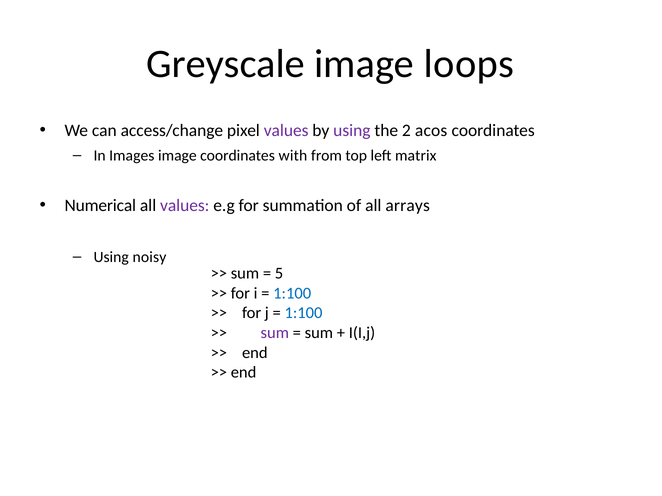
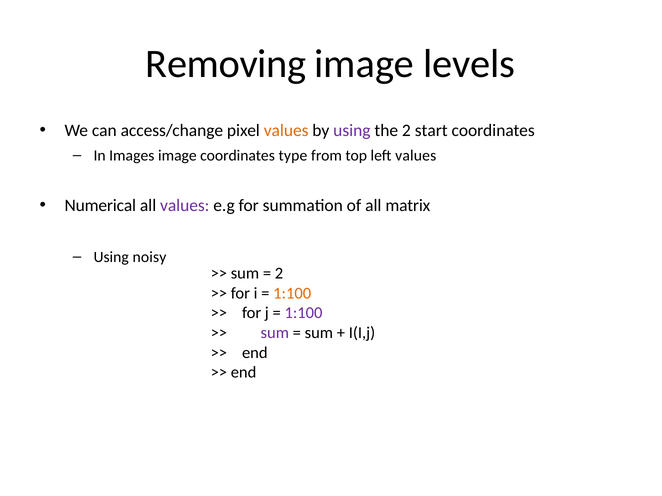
Greyscale: Greyscale -> Removing
loops: loops -> levels
values at (286, 131) colour: purple -> orange
acos: acos -> start
with: with -> type
left matrix: matrix -> values
arrays: arrays -> matrix
5 at (279, 274): 5 -> 2
1:100 at (292, 293) colour: blue -> orange
1:100 at (304, 313) colour: blue -> purple
